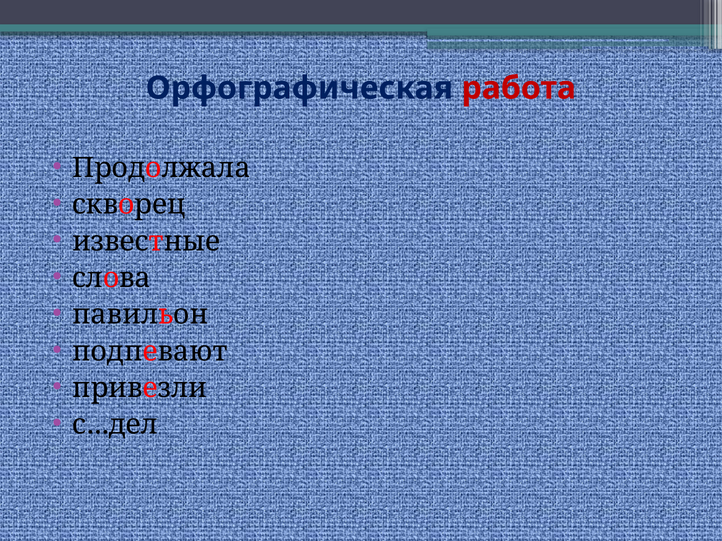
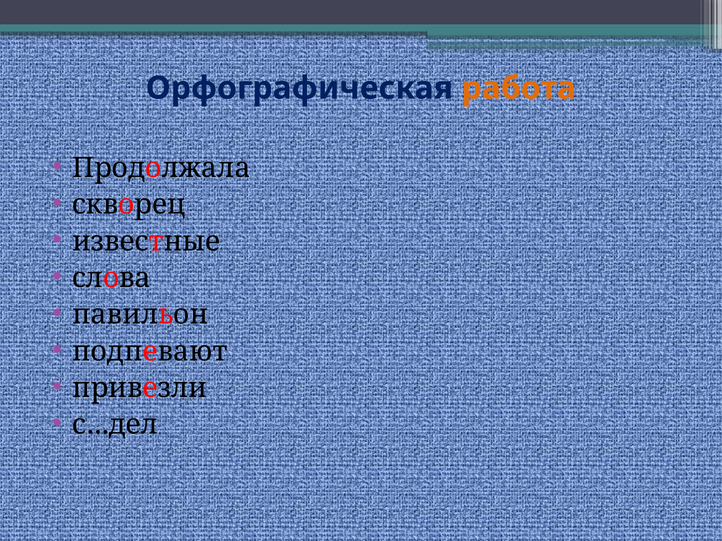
работа colour: red -> orange
